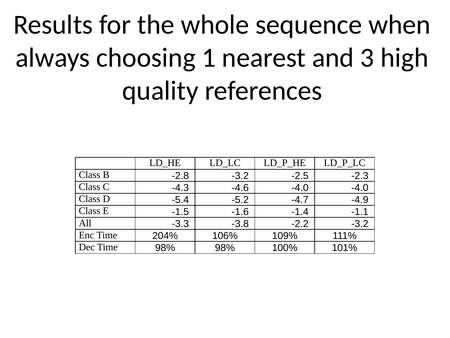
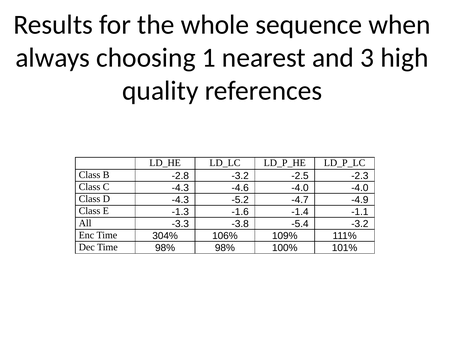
D -5.4: -5.4 -> -4.3
-1.5: -1.5 -> -1.3
-2.2: -2.2 -> -5.4
204%: 204% -> 304%
